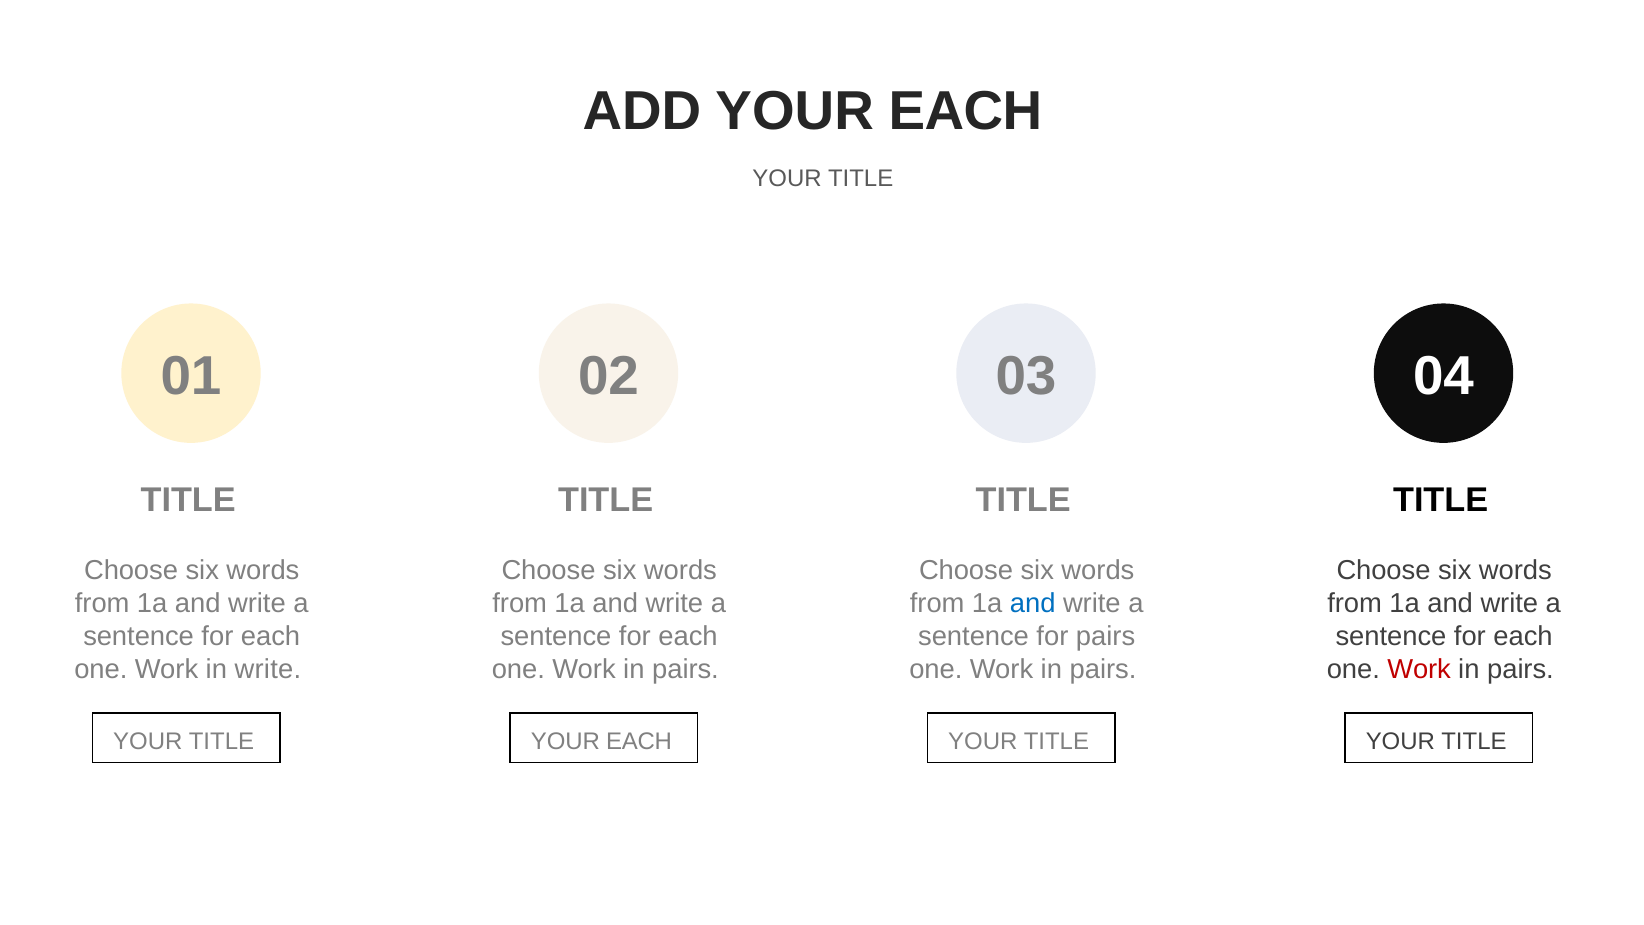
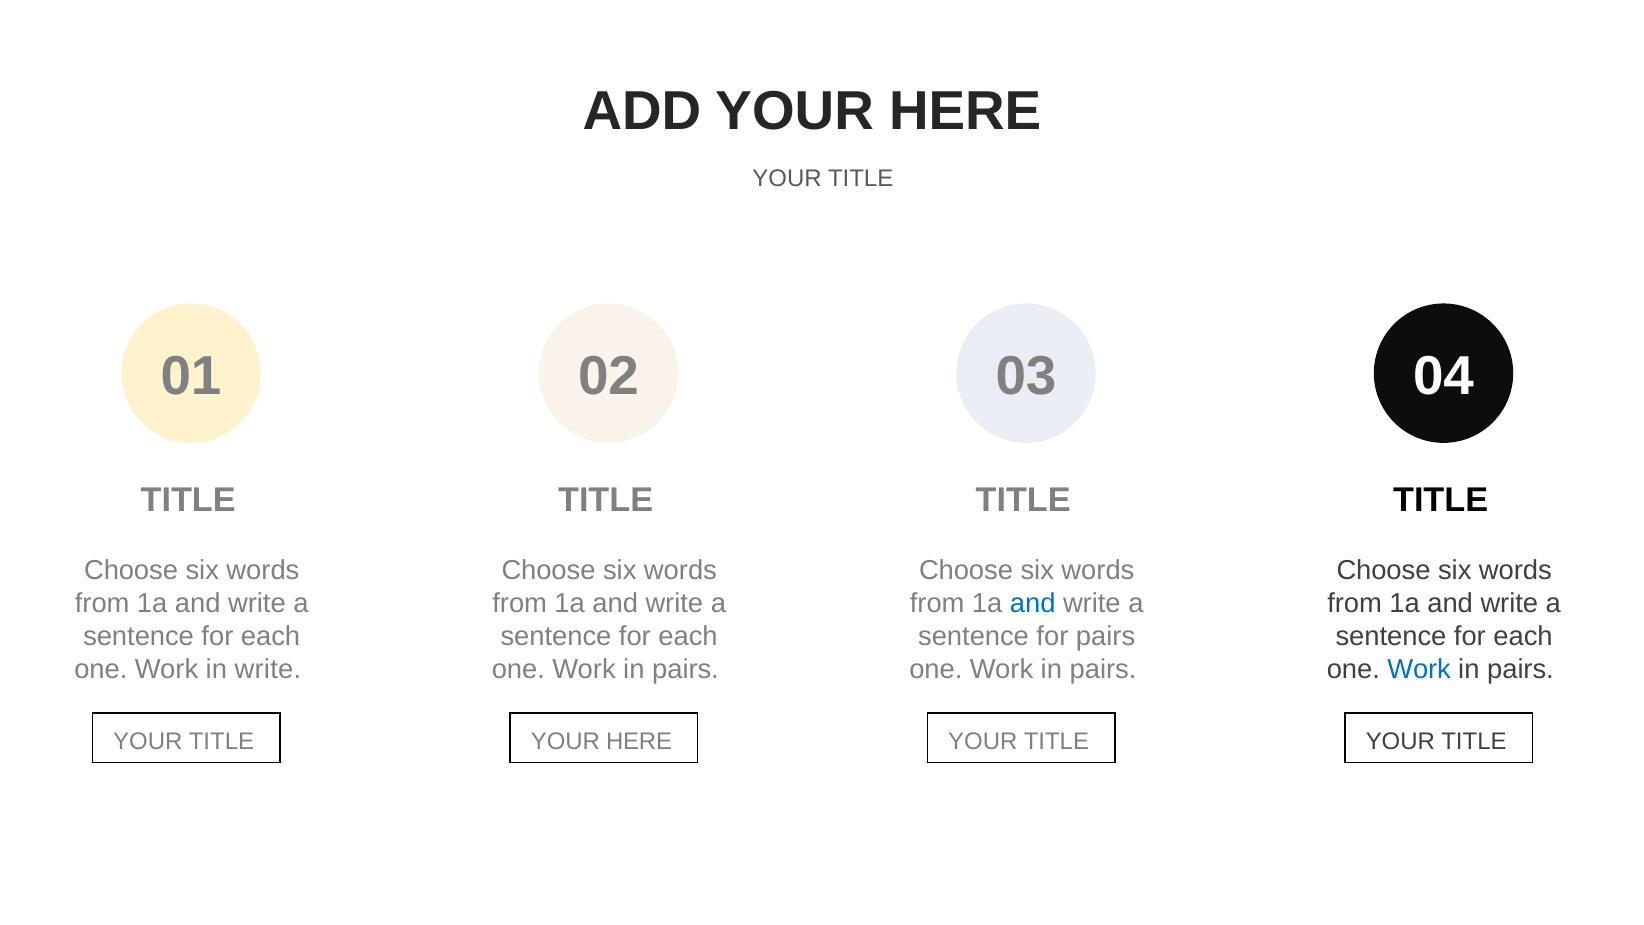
ADD YOUR EACH: EACH -> HERE
Work at (1419, 669) colour: red -> blue
EACH at (639, 741): EACH -> HERE
